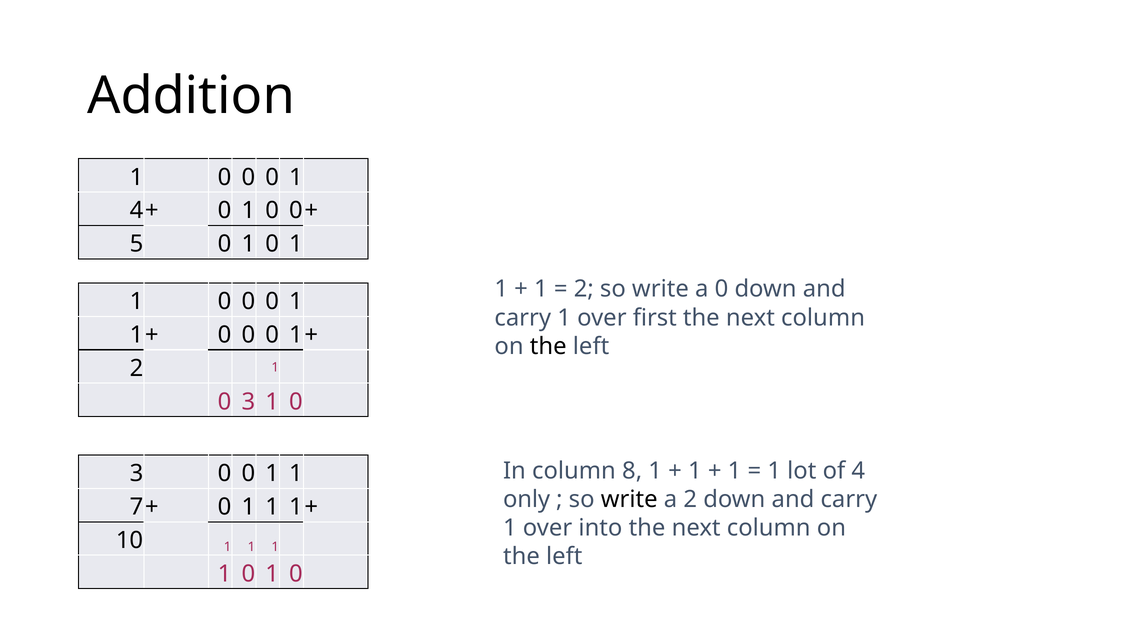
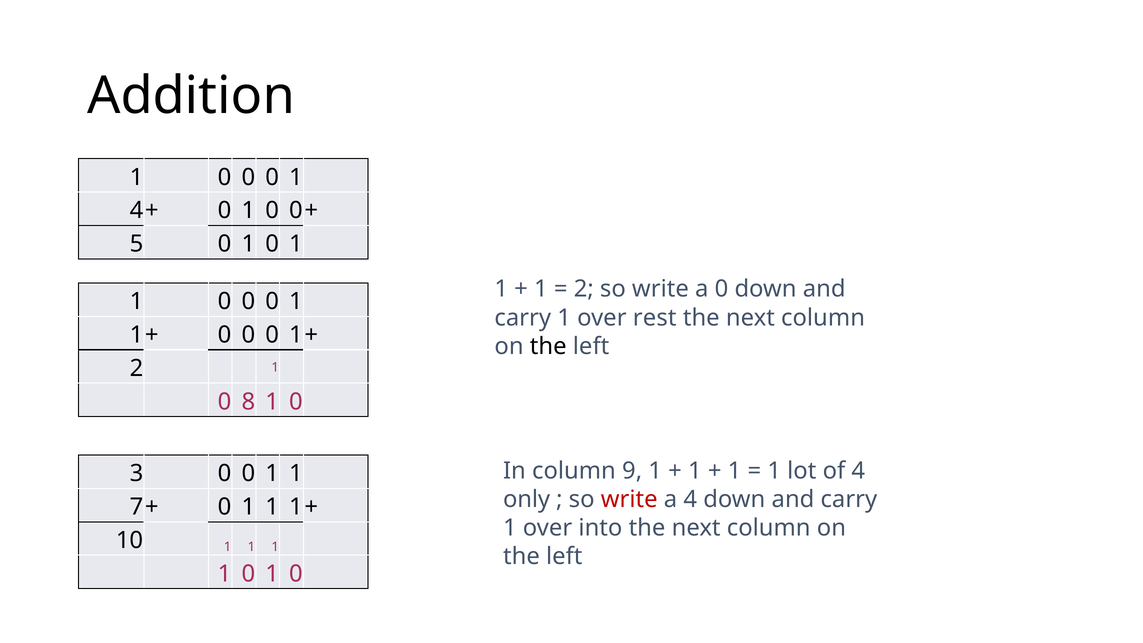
first: first -> rest
3 at (248, 402): 3 -> 8
8: 8 -> 9
write at (629, 499) colour: black -> red
a 2: 2 -> 4
